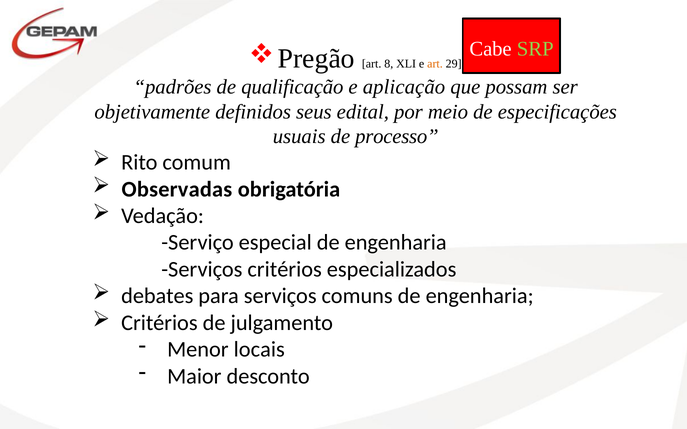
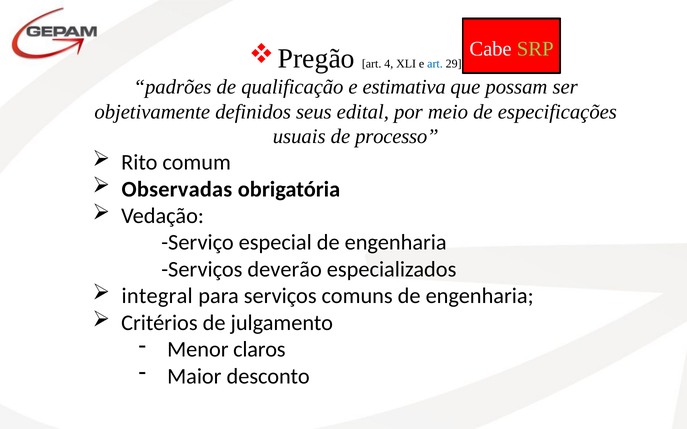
8: 8 -> 4
art at (435, 64) colour: orange -> blue
aplicação: aplicação -> estimativa
Serviços critérios: critérios -> deverão
debates: debates -> integral
locais: locais -> claros
